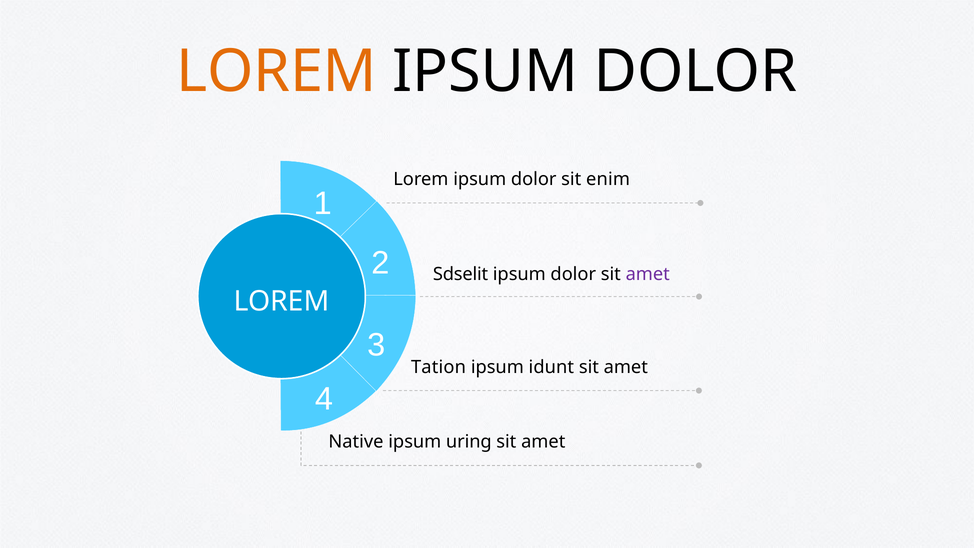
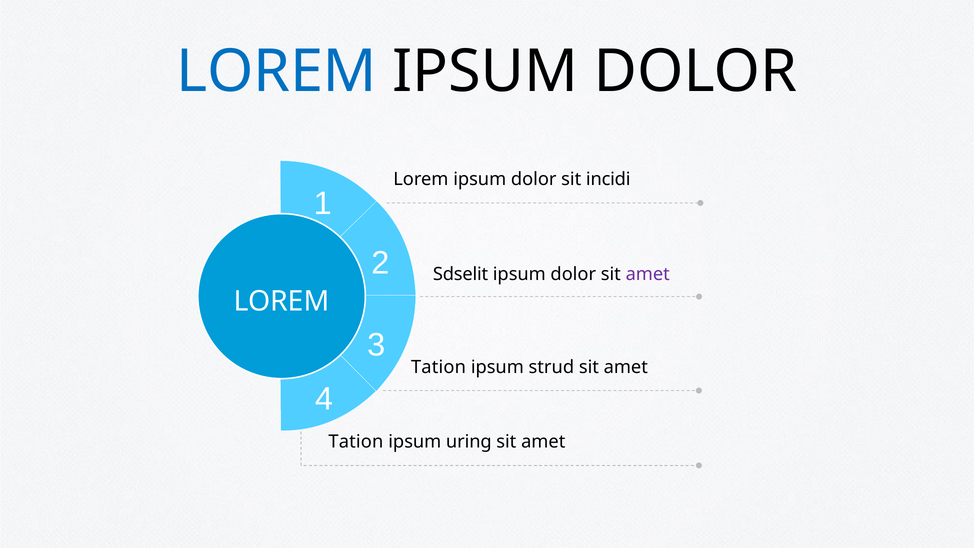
LOREM at (277, 72) colour: orange -> blue
enim: enim -> incidi
idunt: idunt -> strud
Native at (356, 442): Native -> Tation
